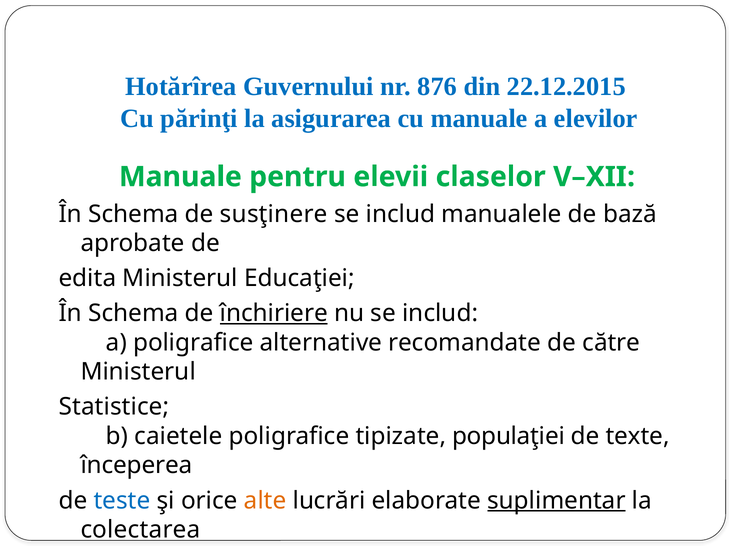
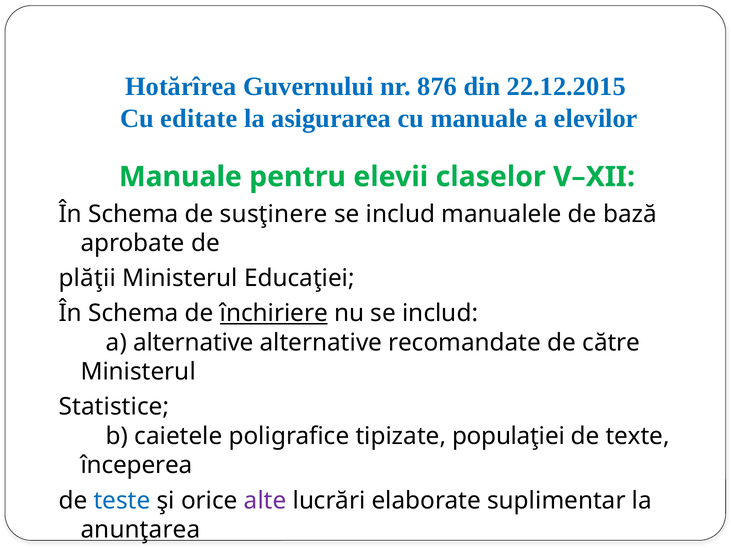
părinţi: părinţi -> editate
edita: edita -> plăţii
a poligrafice: poligrafice -> alternative
alte colour: orange -> purple
suplimentar underline: present -> none
colectarea: colectarea -> anunţarea
